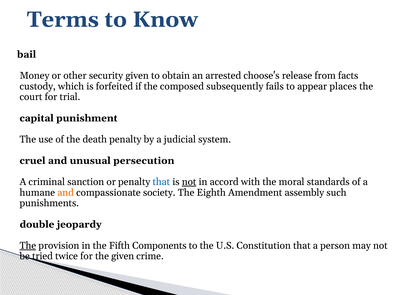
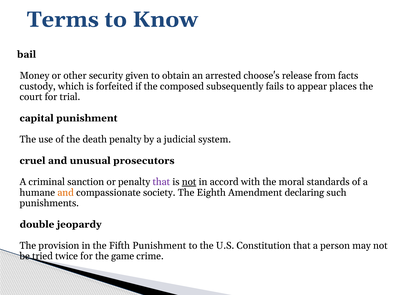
persecution: persecution -> prosecutors
that at (161, 182) colour: blue -> purple
assembly: assembly -> declaring
The at (28, 245) underline: present -> none
Fifth Components: Components -> Punishment
the given: given -> game
